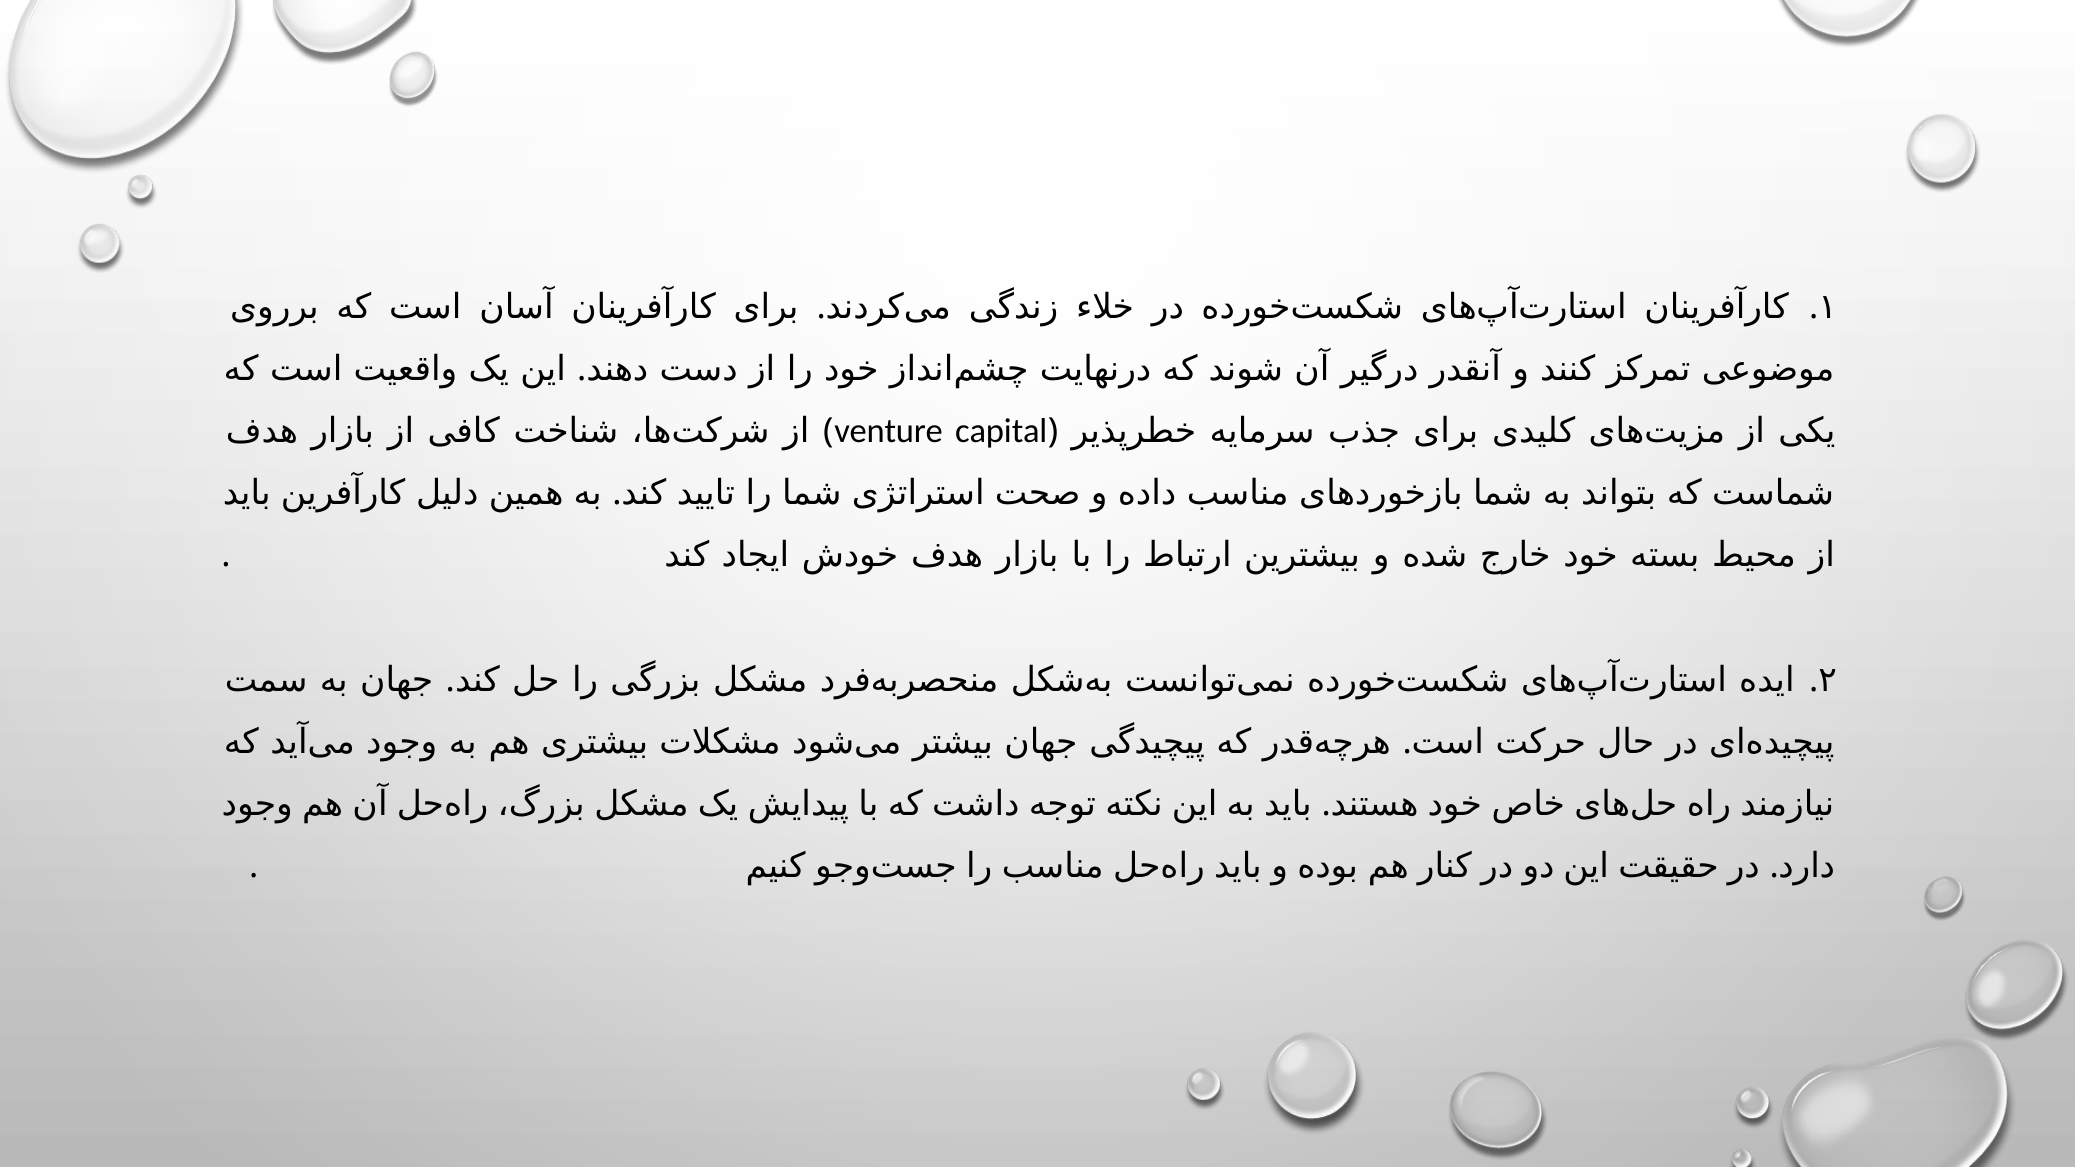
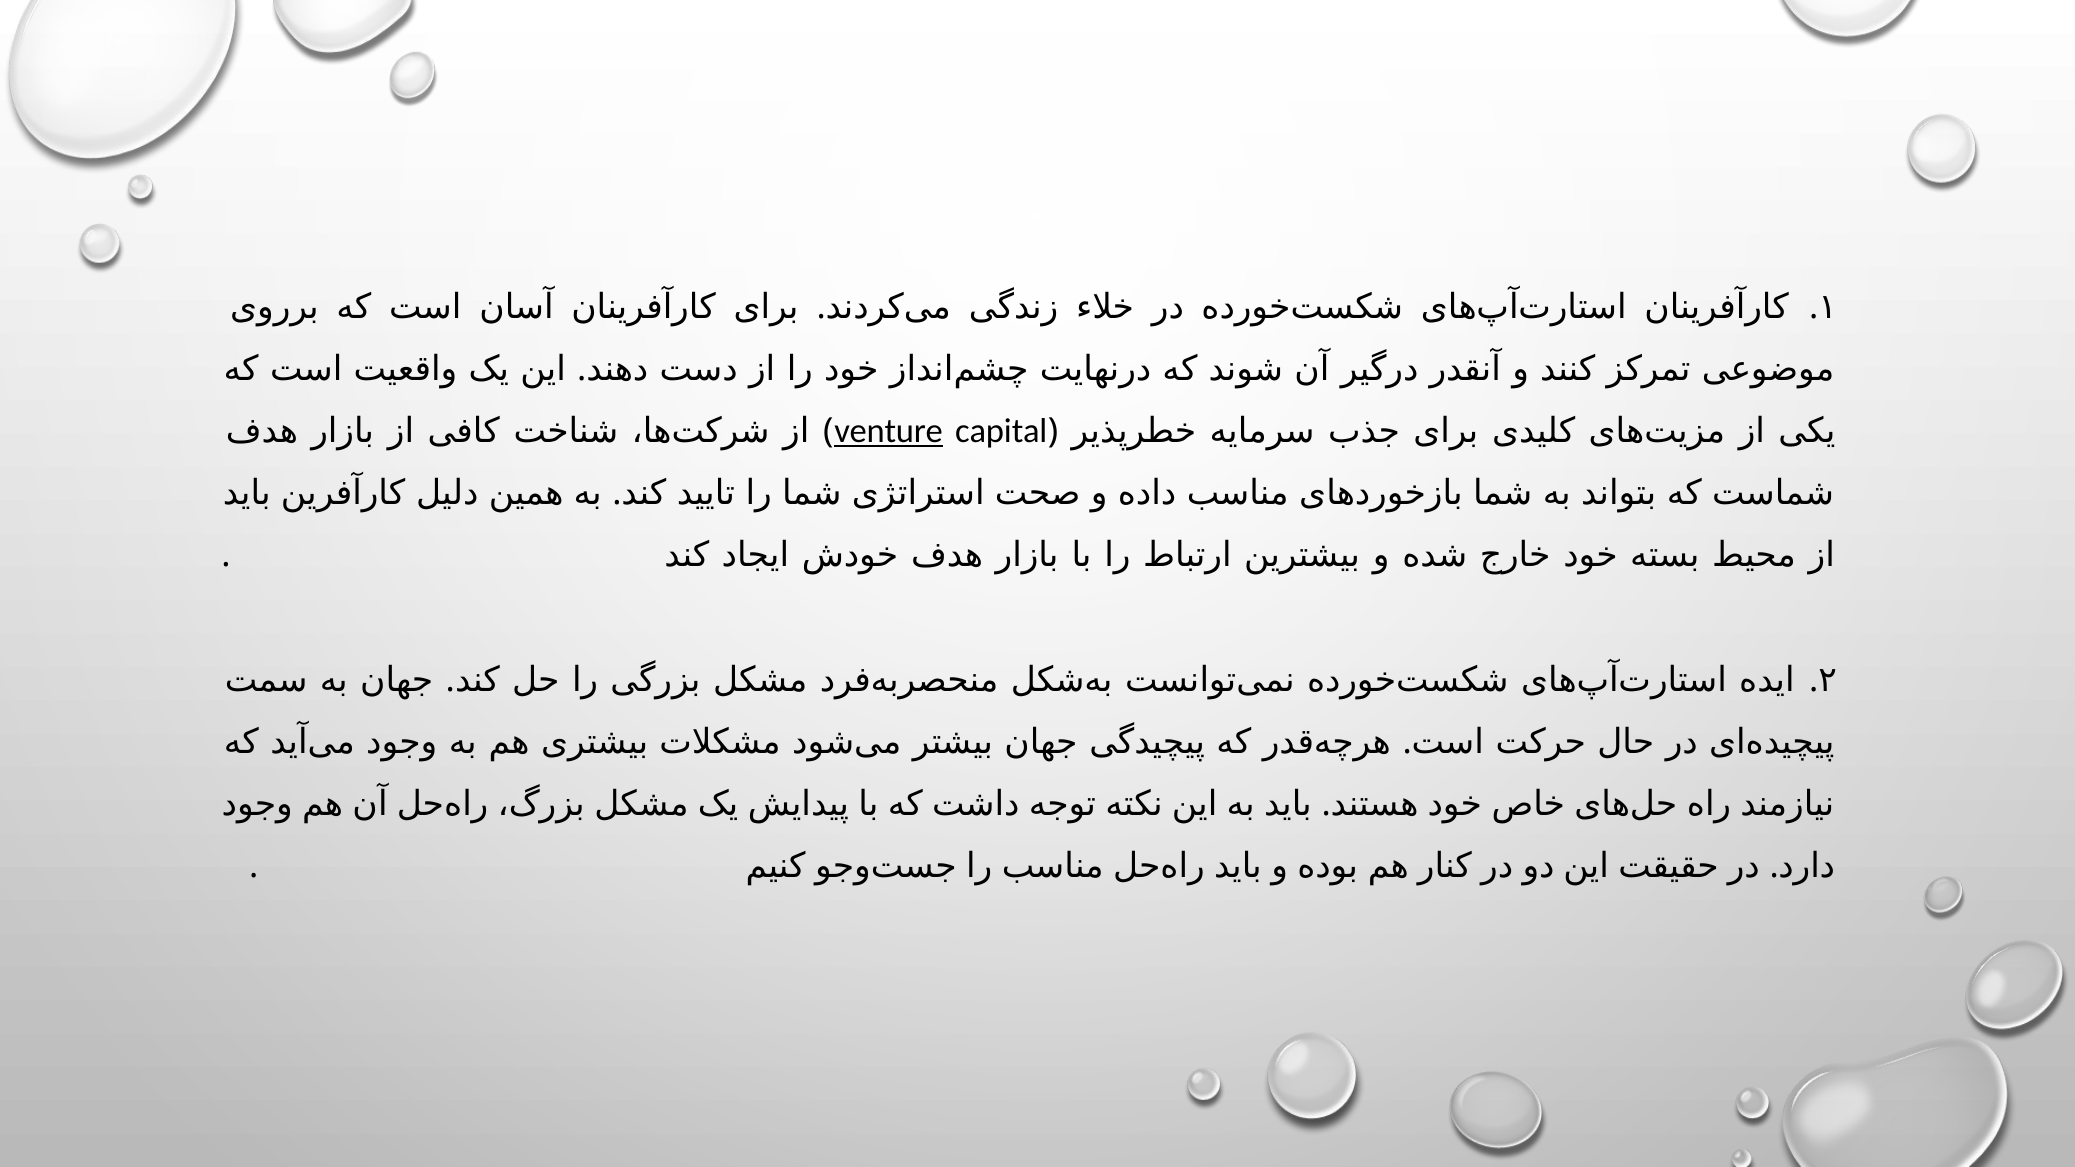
venture underline: none -> present
